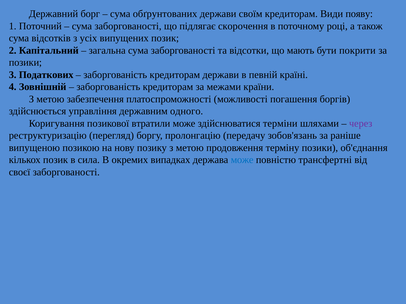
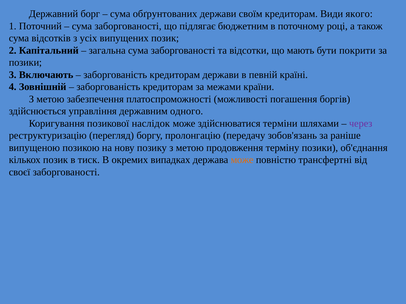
появу: появу -> якого
скорочення: скорочення -> бюджетним
Податкових: Податкових -> Включають
втратили: втратили -> наслідок
сила: сила -> тиск
може at (242, 160) colour: blue -> orange
